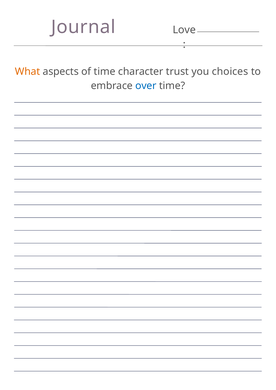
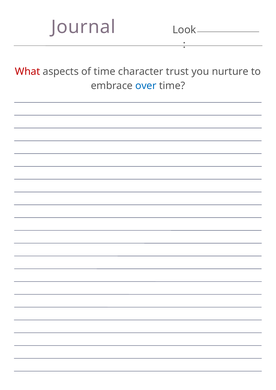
Love: Love -> Look
What colour: orange -> red
choices: choices -> nurture
